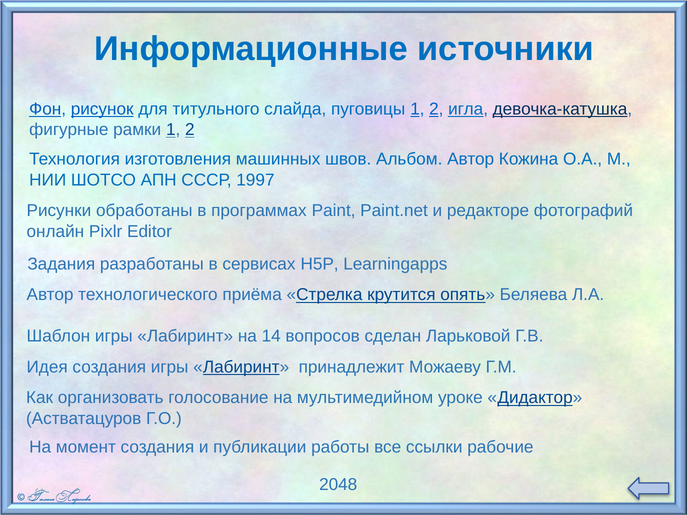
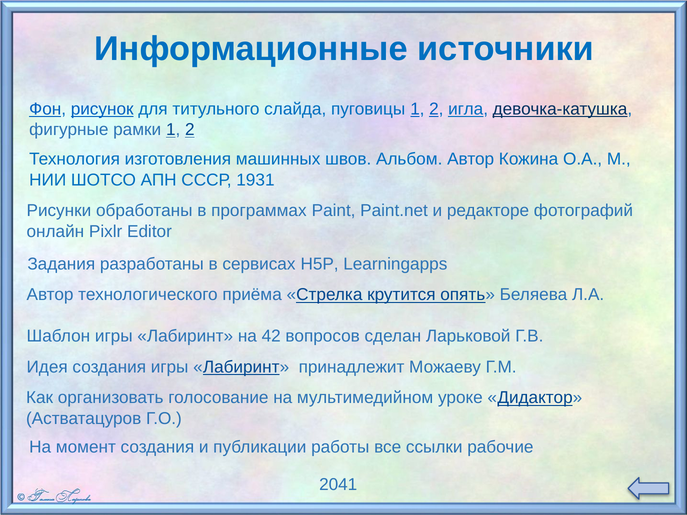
1997: 1997 -> 1931
14: 14 -> 42
2048: 2048 -> 2041
